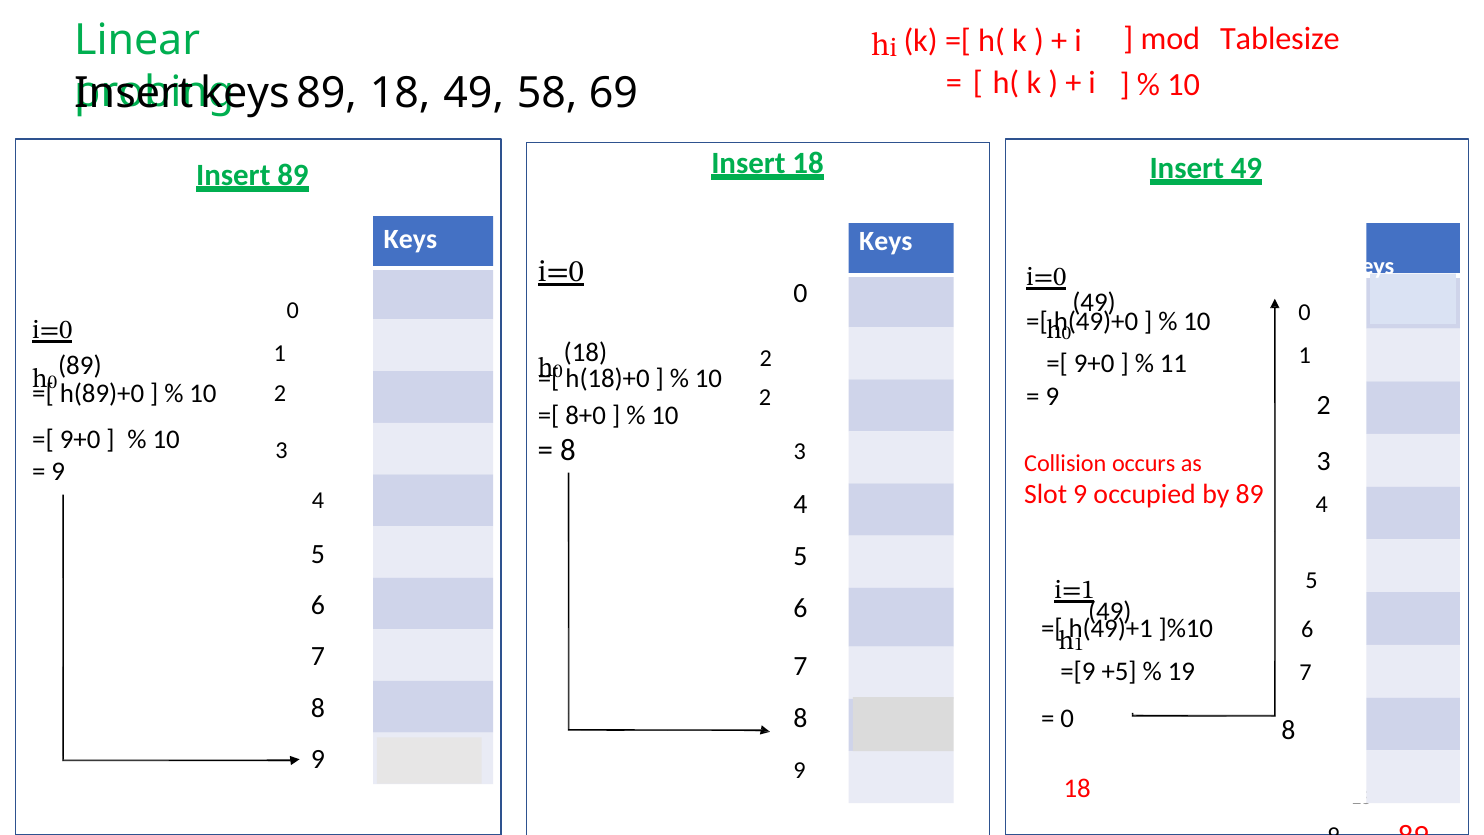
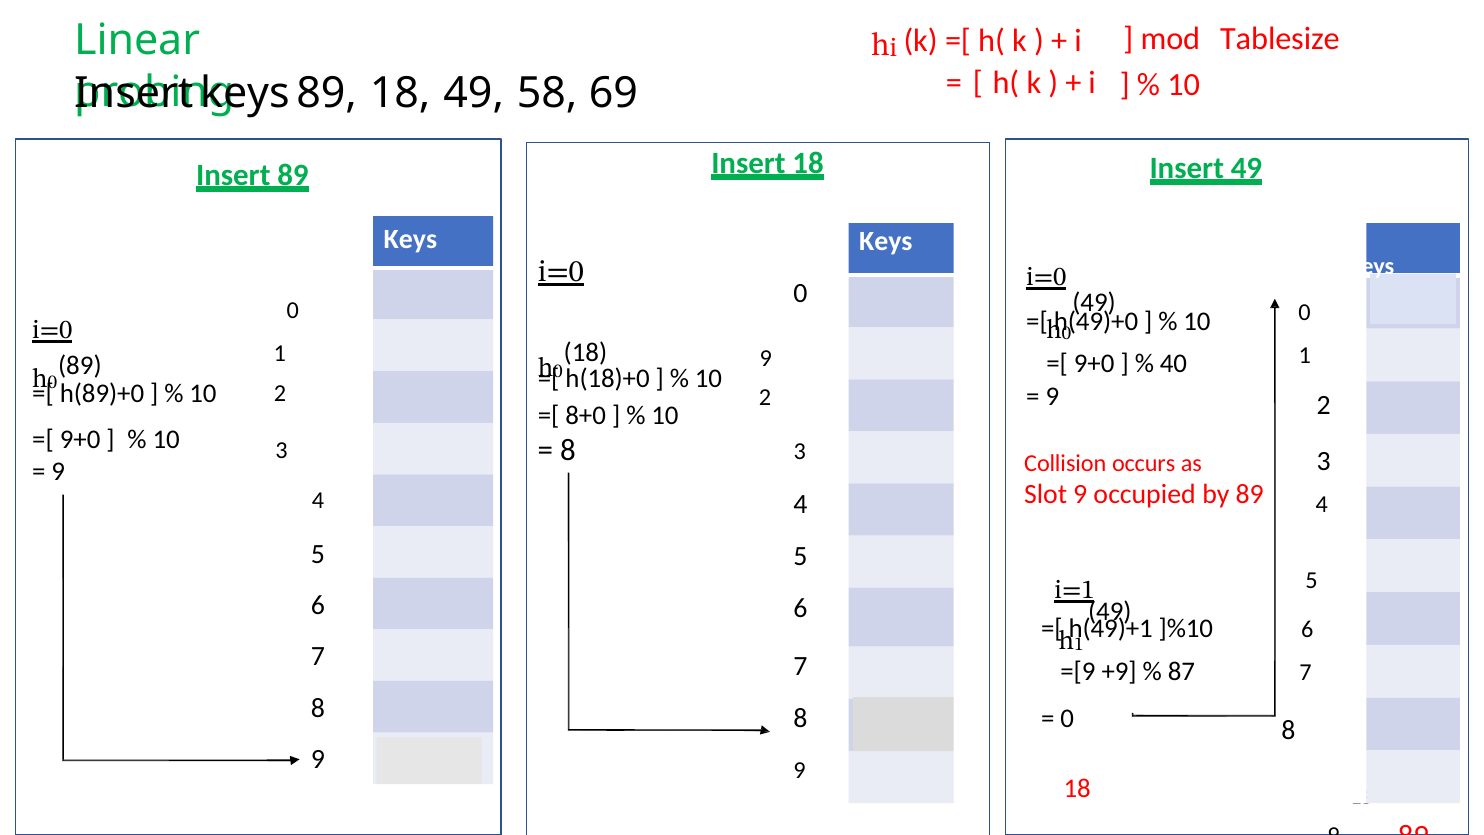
2 at (766, 358): 2 -> 9
11: 11 -> 40
+5: +5 -> +9
19: 19 -> 87
